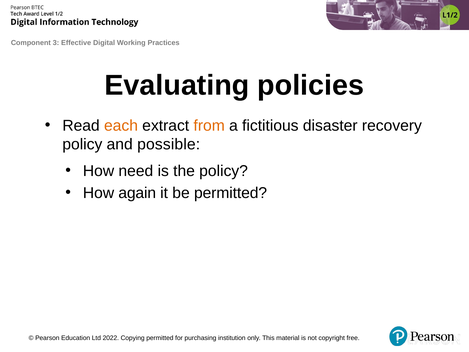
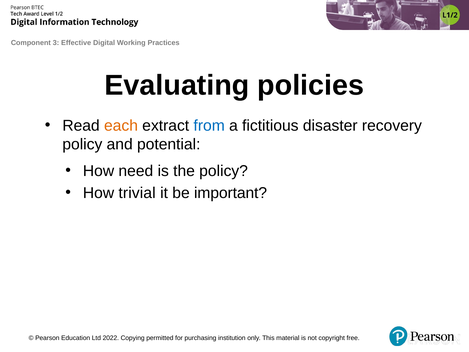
from colour: orange -> blue
possible: possible -> potential
again: again -> trivial
be permitted: permitted -> important
